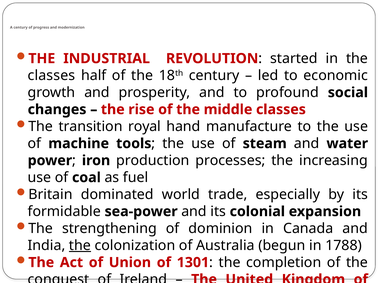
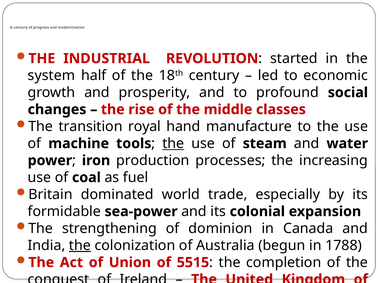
classes at (51, 76): classes -> system
the at (173, 144) underline: none -> present
1301: 1301 -> 5515
